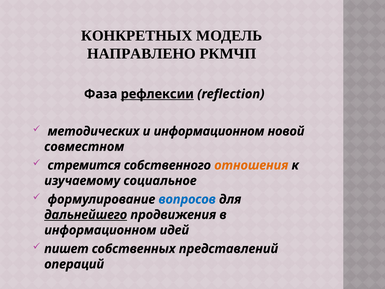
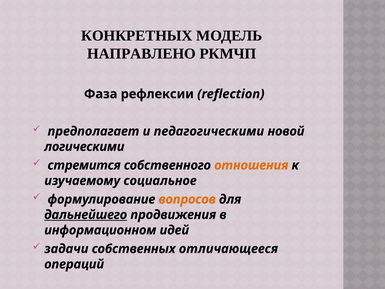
рефлексии underline: present -> none
методических: методических -> предполагает
и информационном: информационном -> педагогическими
совместном: совместном -> логическими
вопросов colour: blue -> orange
пишет: пишет -> задачи
представлений: представлений -> отличающееся
